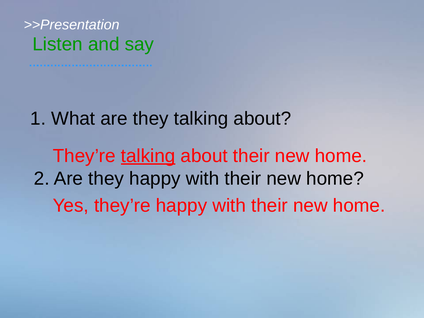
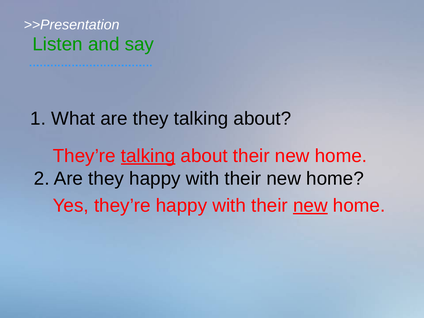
new at (310, 206) underline: none -> present
